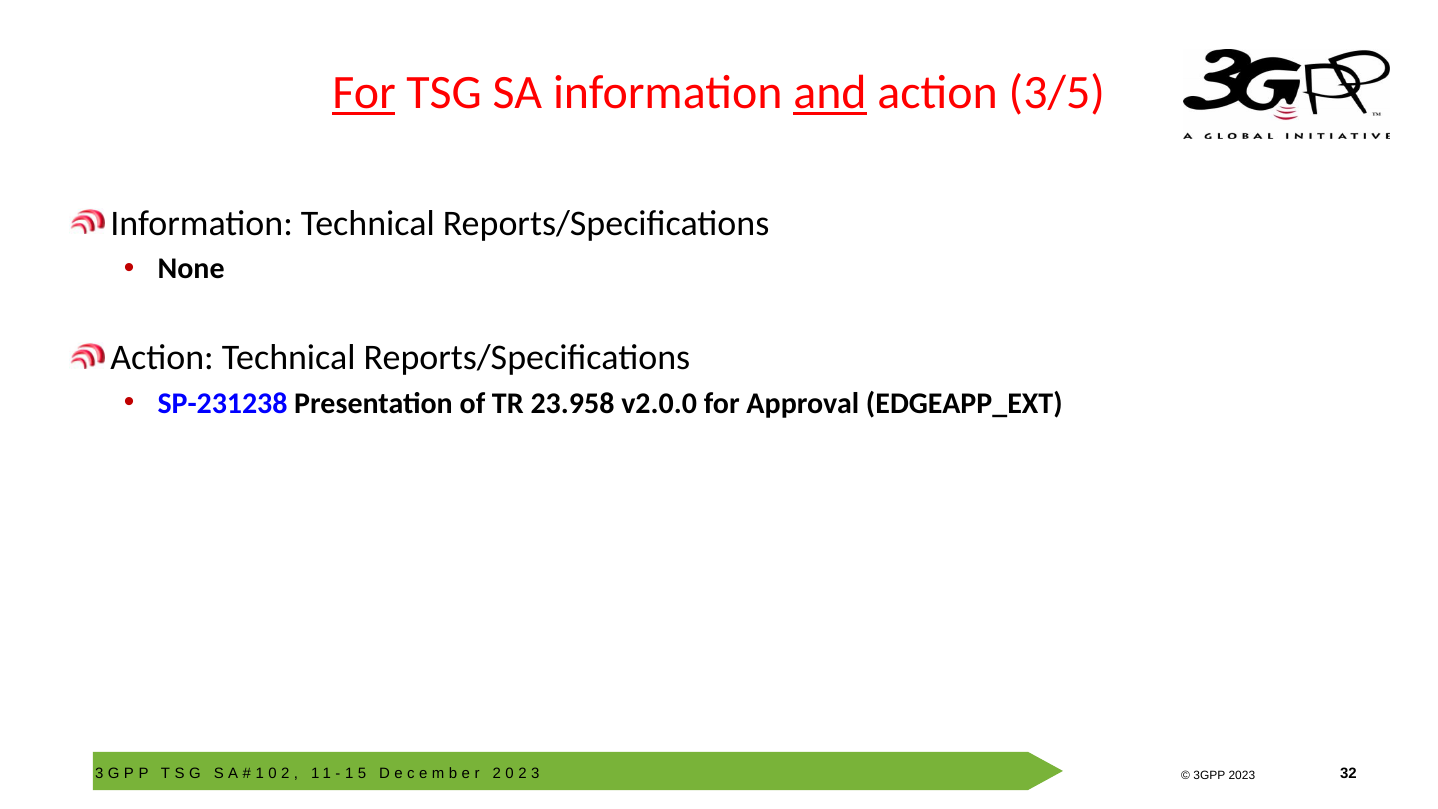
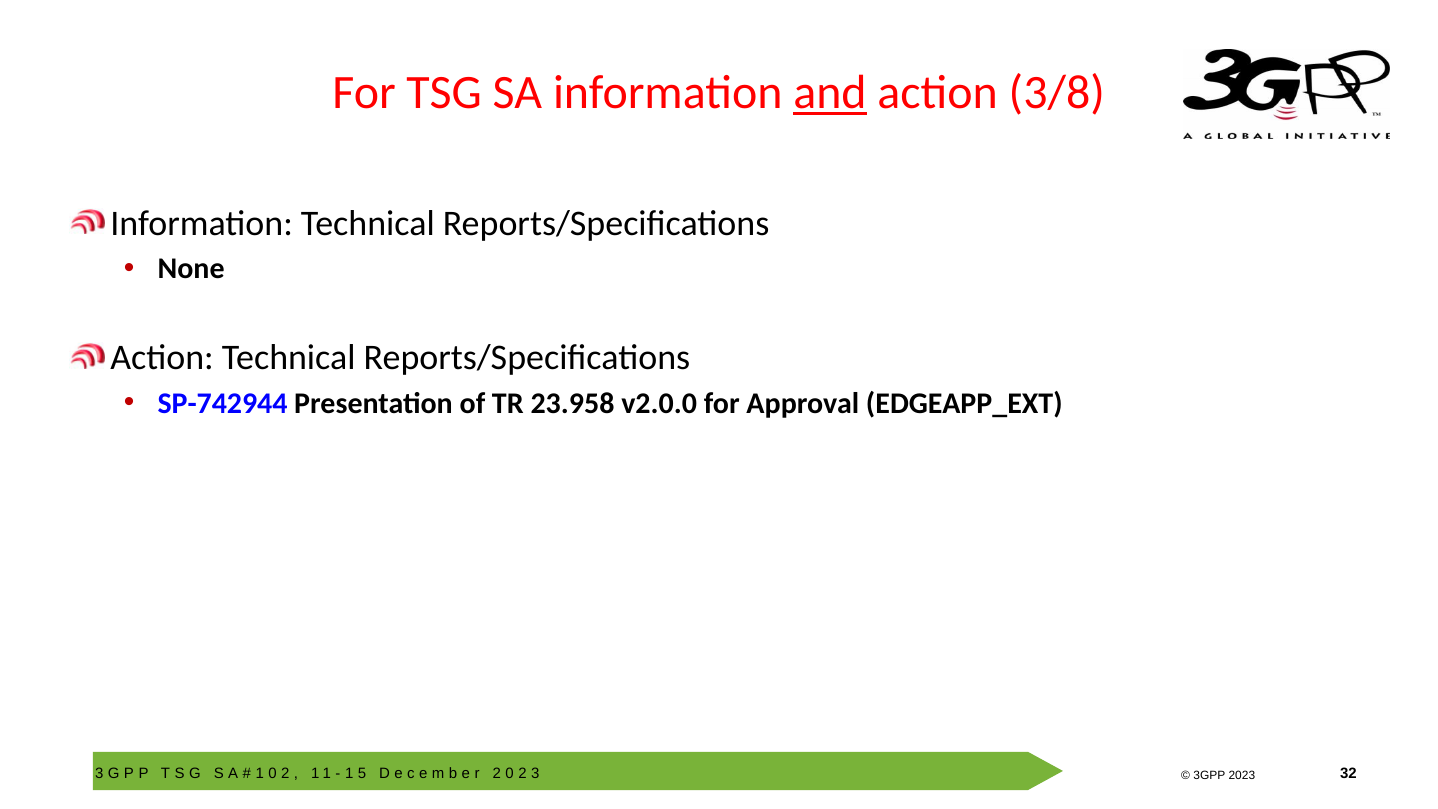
For at (364, 93) underline: present -> none
3/5: 3/5 -> 3/8
SP-231238: SP-231238 -> SP-742944
